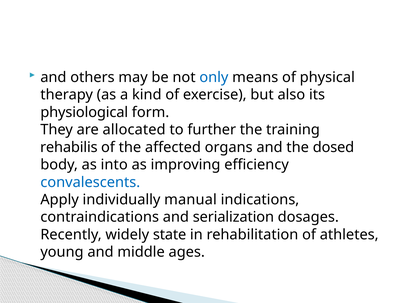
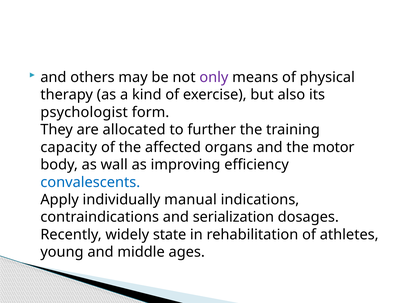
only colour: blue -> purple
physiological: physiological -> psychologist
rehabilis: rehabilis -> capacity
dosed: dosed -> motor
into: into -> wall
